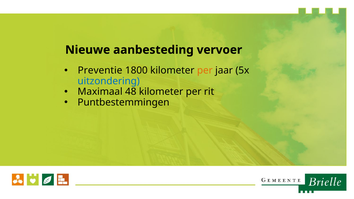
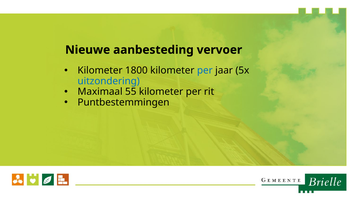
Preventie at (100, 71): Preventie -> Kilometer
per at (205, 71) colour: orange -> blue
48: 48 -> 55
